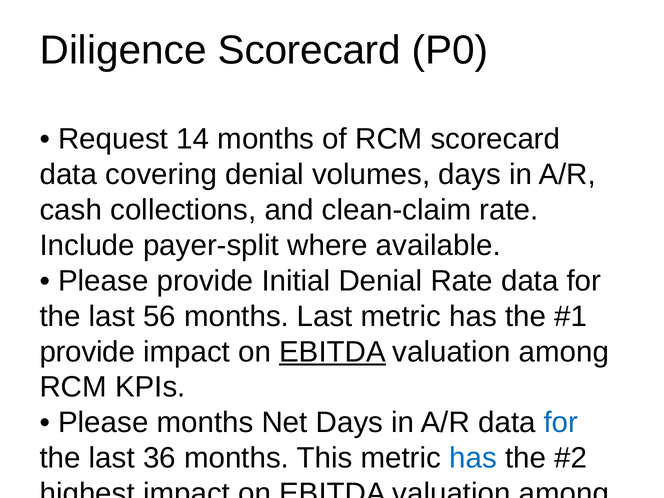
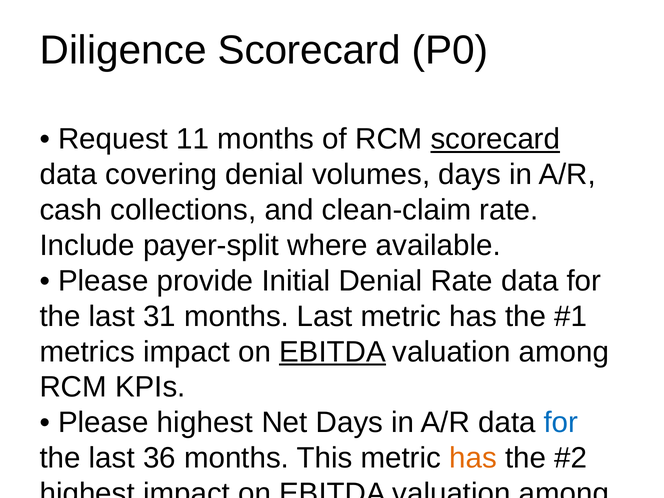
14: 14 -> 11
scorecard at (495, 139) underline: none -> present
56: 56 -> 31
provide at (87, 352): provide -> metrics
Please months: months -> highest
has at (473, 458) colour: blue -> orange
